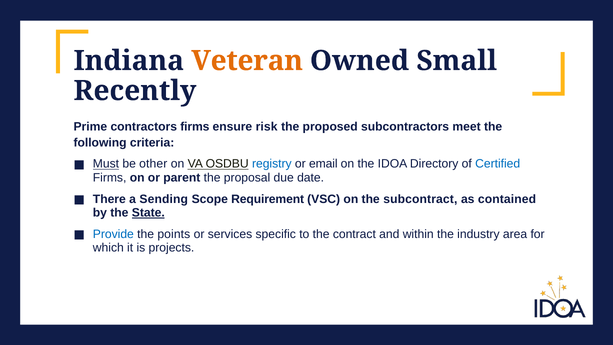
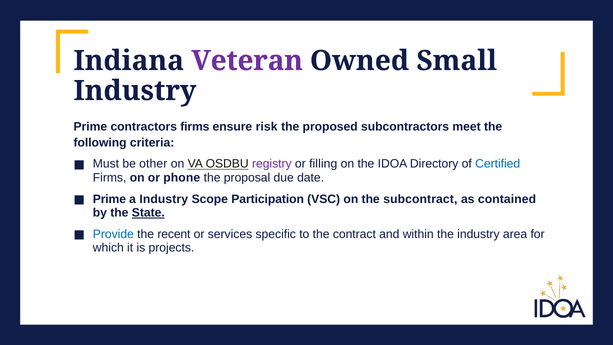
Veteran colour: orange -> purple
Recently at (135, 91): Recently -> Industry
Must underline: present -> none
registry colour: blue -> purple
email: email -> filling
parent: parent -> phone
There at (109, 199): There -> Prime
a Sending: Sending -> Industry
Requirement: Requirement -> Participation
points: points -> recent
